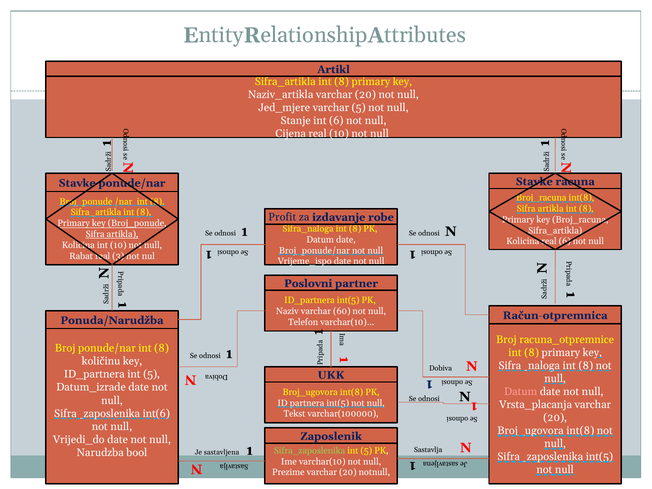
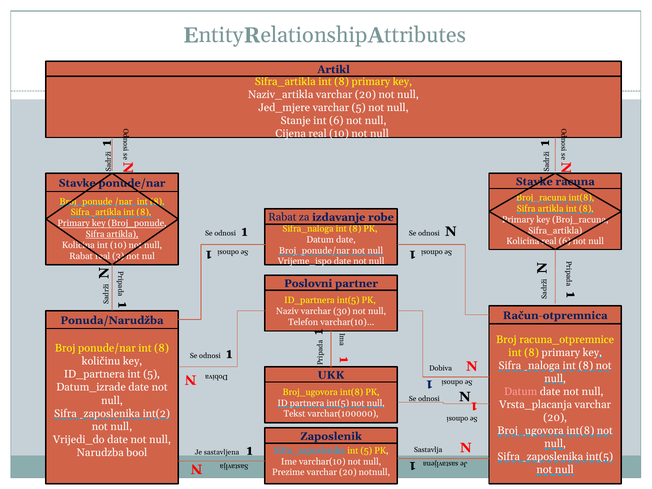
Profit at (282, 217): Profit -> Rabat
60: 60 -> 30
int(6: int(6 -> int(2
Sifra_zaposlenika at (309, 451) colour: light green -> light blue
